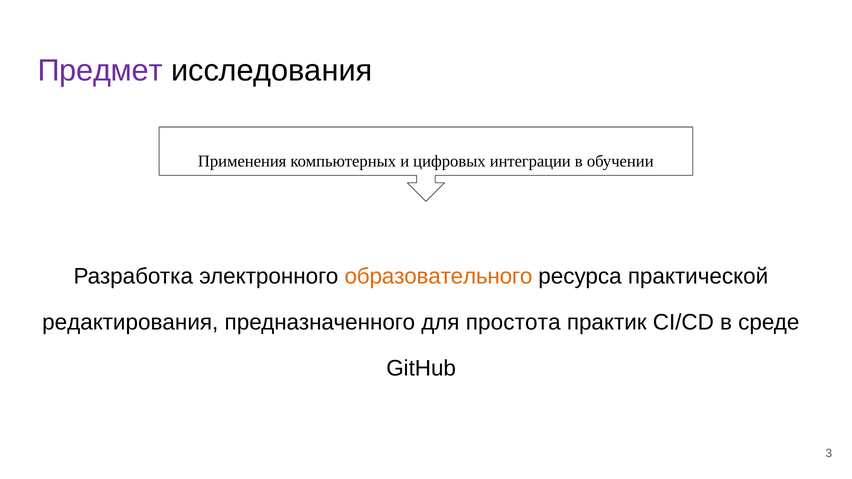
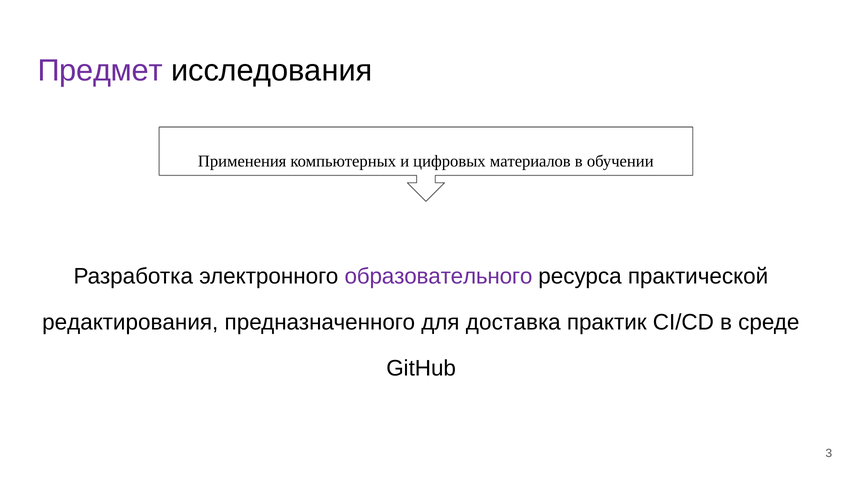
интеграции: интеграции -> материалов
образовательного colour: orange -> purple
простота: простота -> доставка
